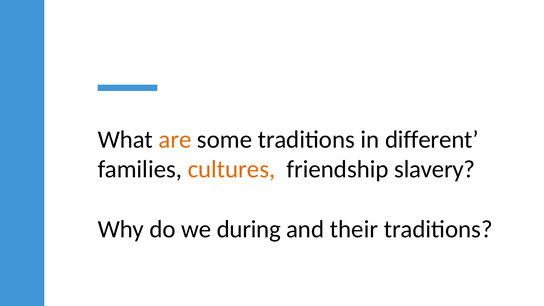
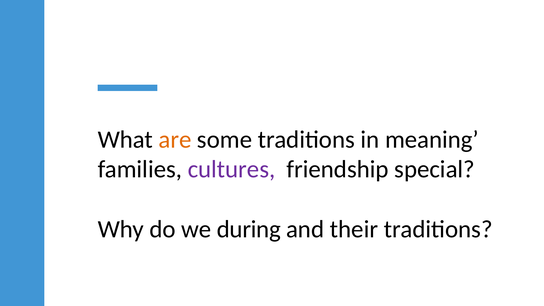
different: different -> meaning
cultures colour: orange -> purple
slavery: slavery -> special
